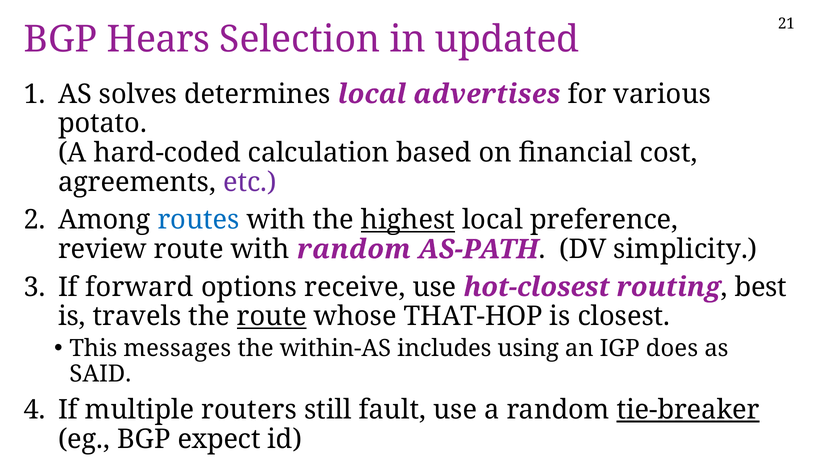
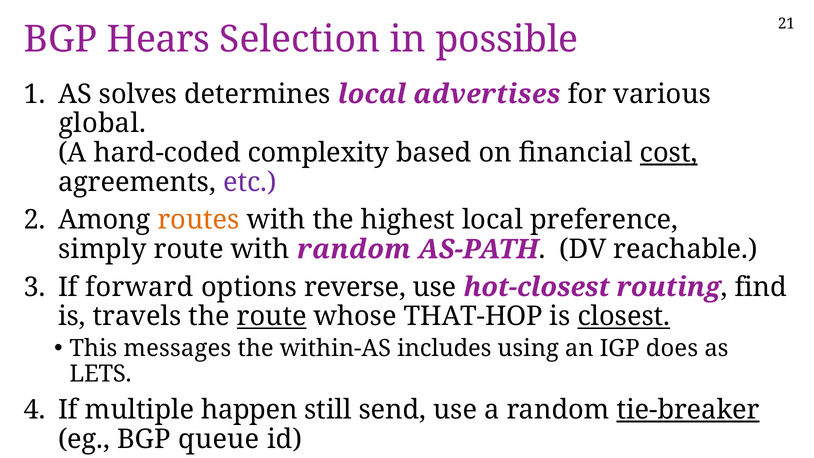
updated: updated -> possible
potato: potato -> global
calculation: calculation -> complexity
cost underline: none -> present
routes colour: blue -> orange
highest underline: present -> none
review: review -> simply
simplicity: simplicity -> reachable
receive: receive -> reverse
best: best -> find
closest underline: none -> present
SAID: SAID -> LETS
routers: routers -> happen
fault: fault -> send
expect: expect -> queue
